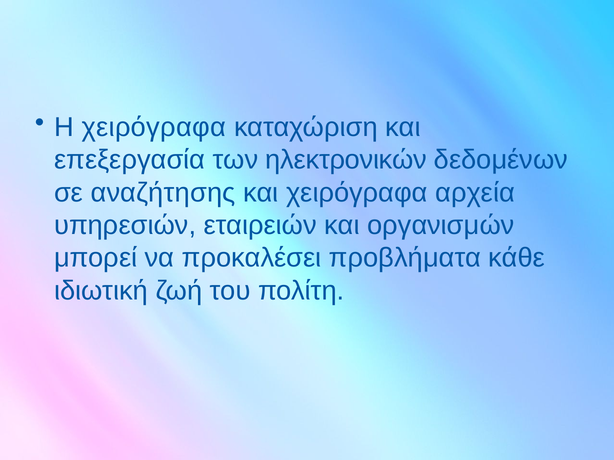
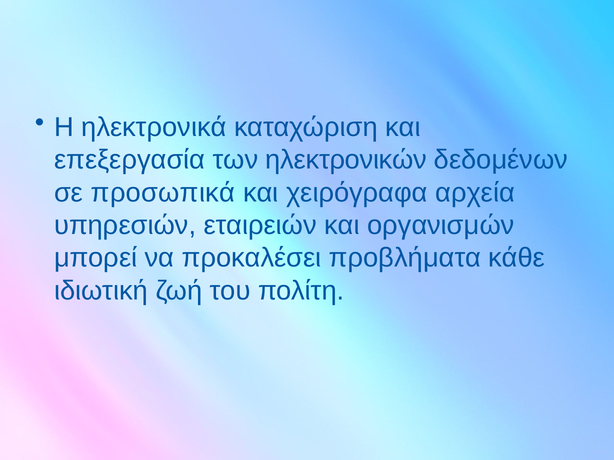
Η χειρόγραφα: χειρόγραφα -> ηλεκτρονικά
αναζήτησης: αναζήτησης -> προσωπικά
